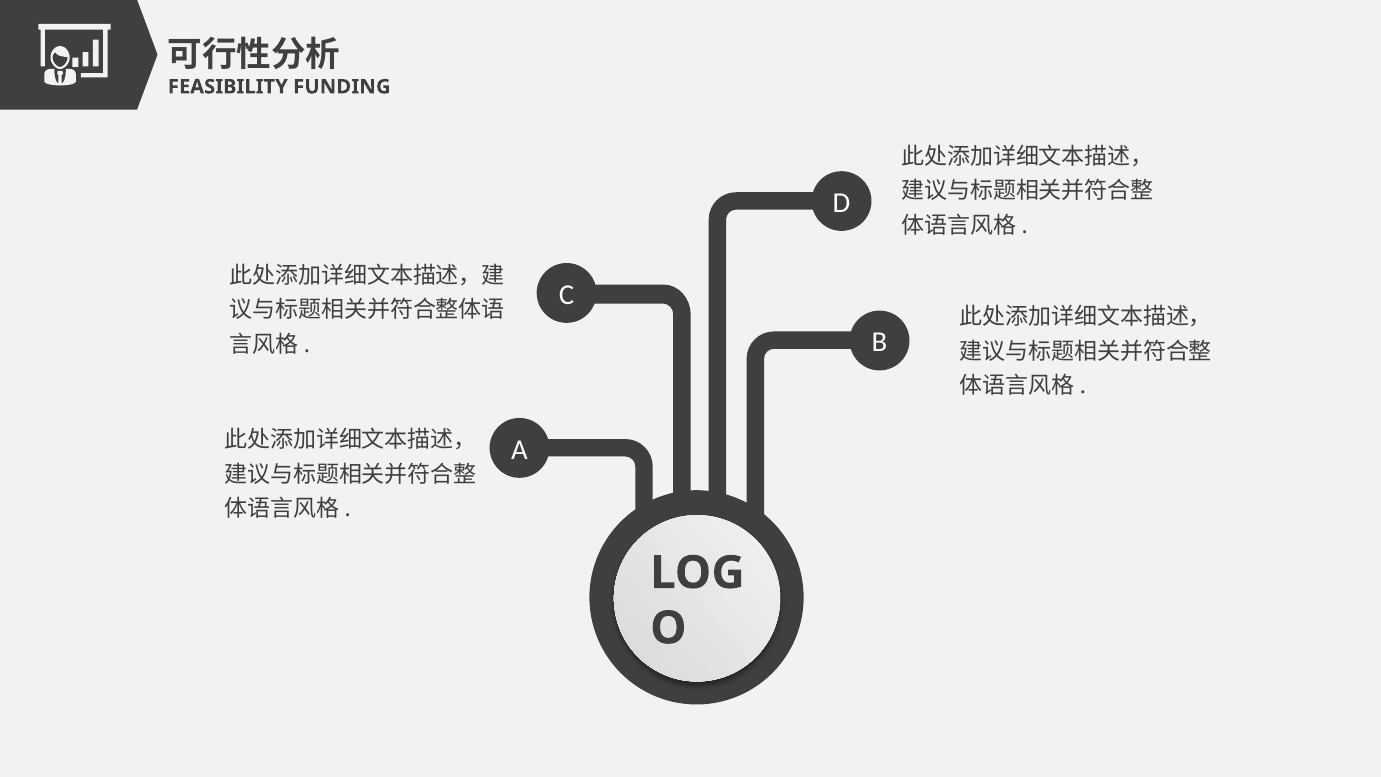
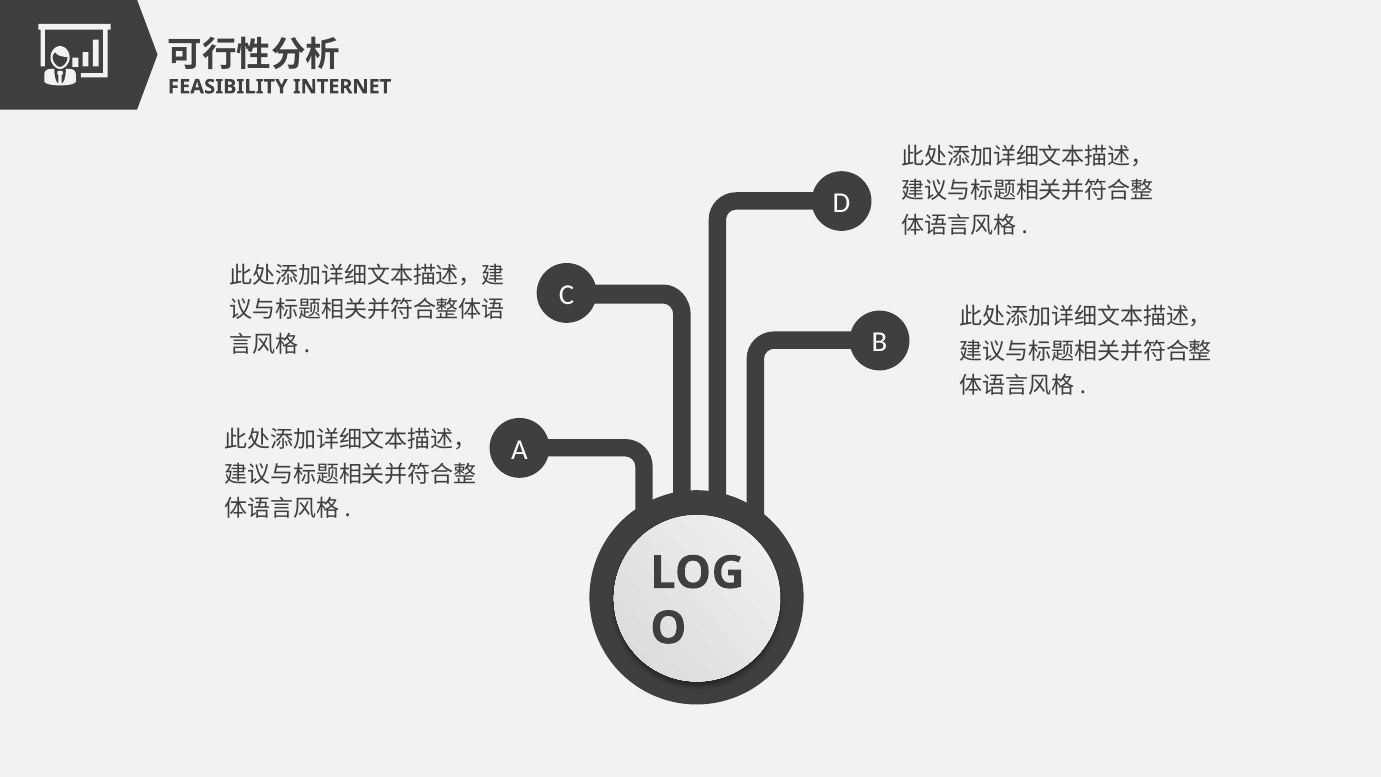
FUNDING: FUNDING -> INTERNET
